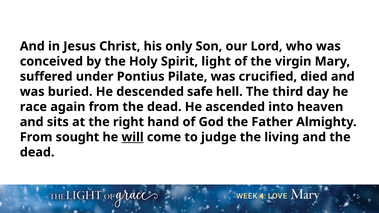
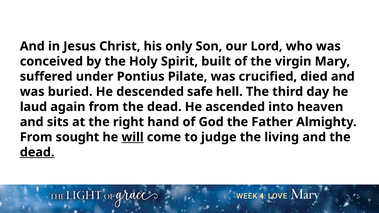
light: light -> built
race: race -> laud
dead at (37, 152) underline: none -> present
